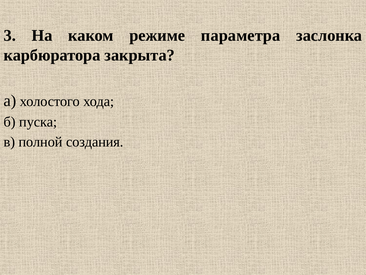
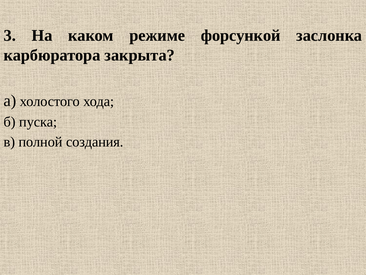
параметра: параметра -> форсункой
